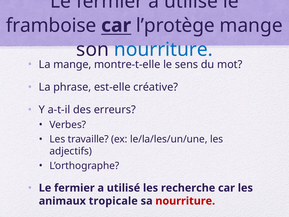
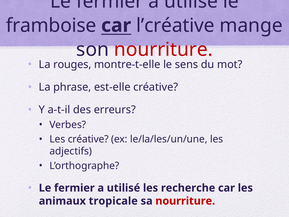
l’protège: l’protège -> l’créative
nourriture at (163, 49) colour: blue -> red
La mange: mange -> rouges
Les travaille: travaille -> créative
